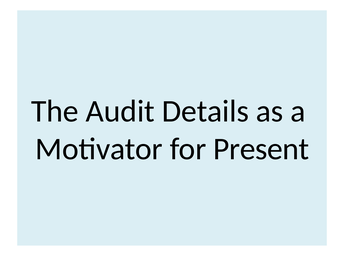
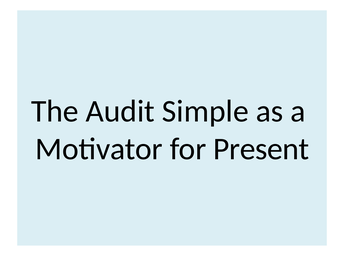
Details: Details -> Simple
